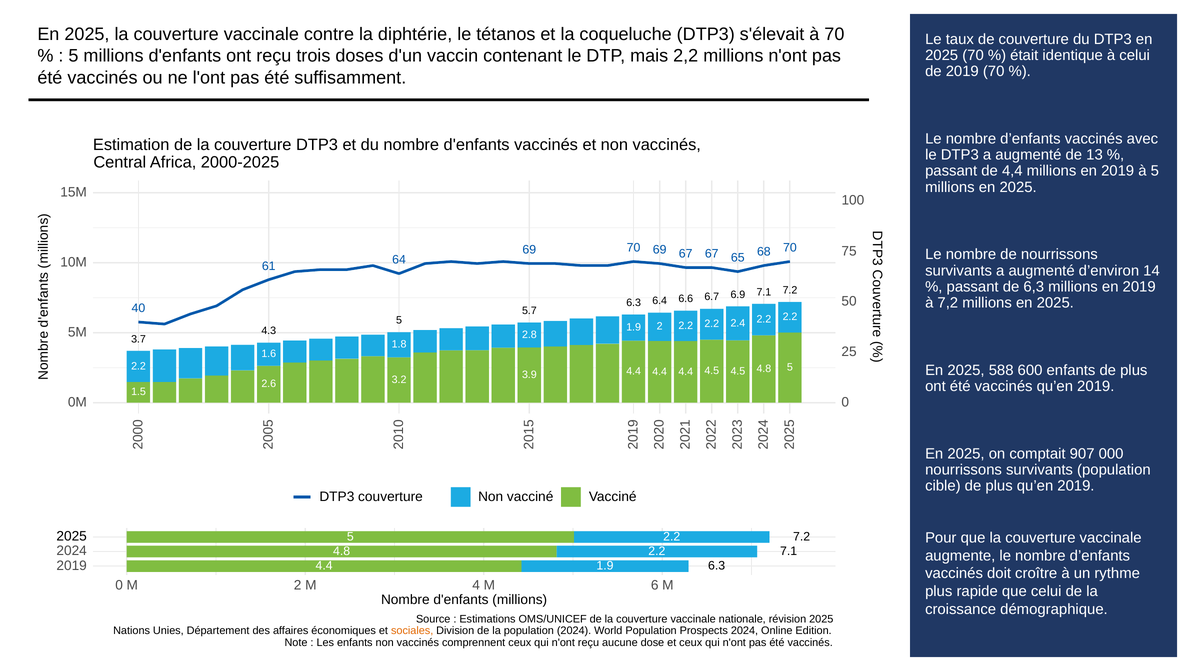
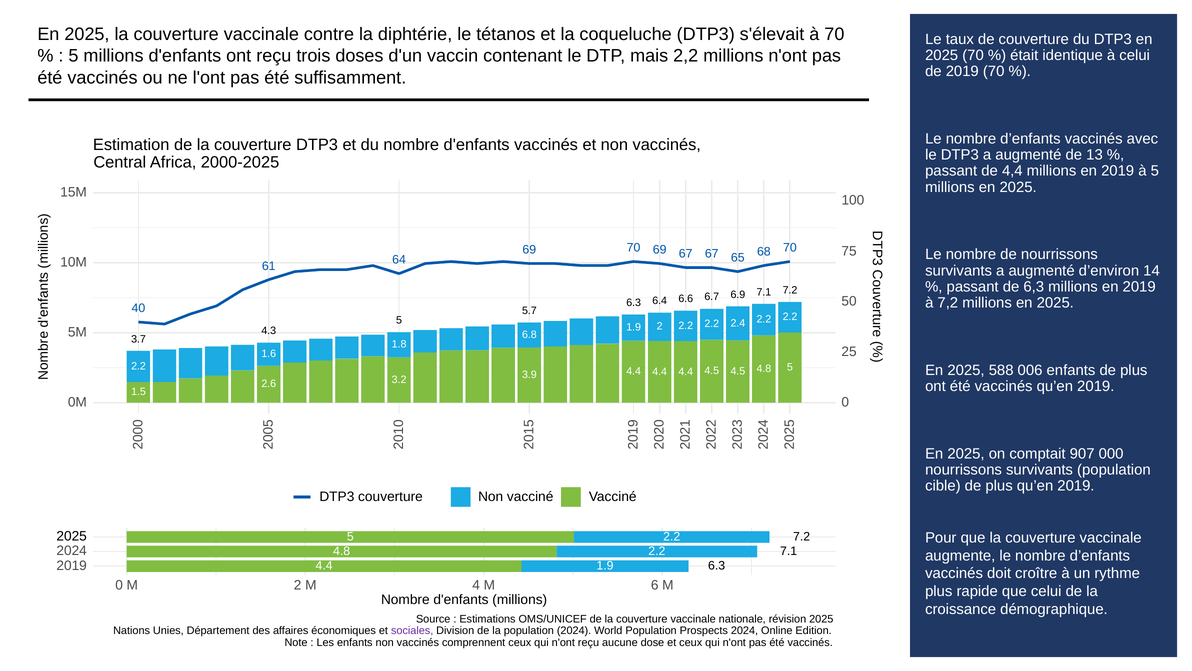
2.8: 2.8 -> 6.8
600: 600 -> 006
sociales colour: orange -> purple
